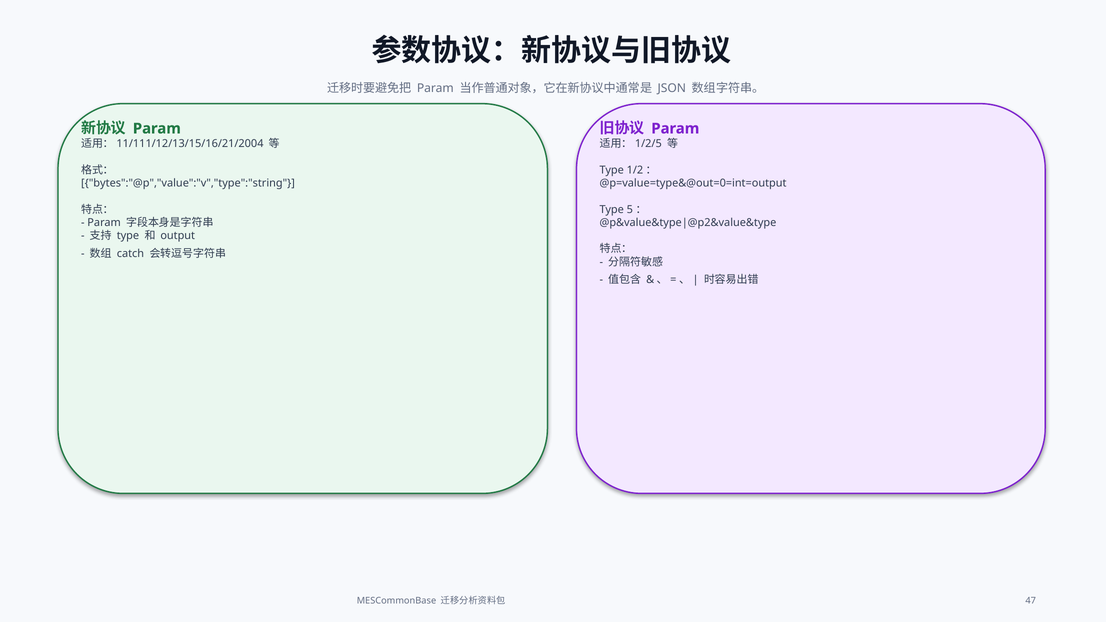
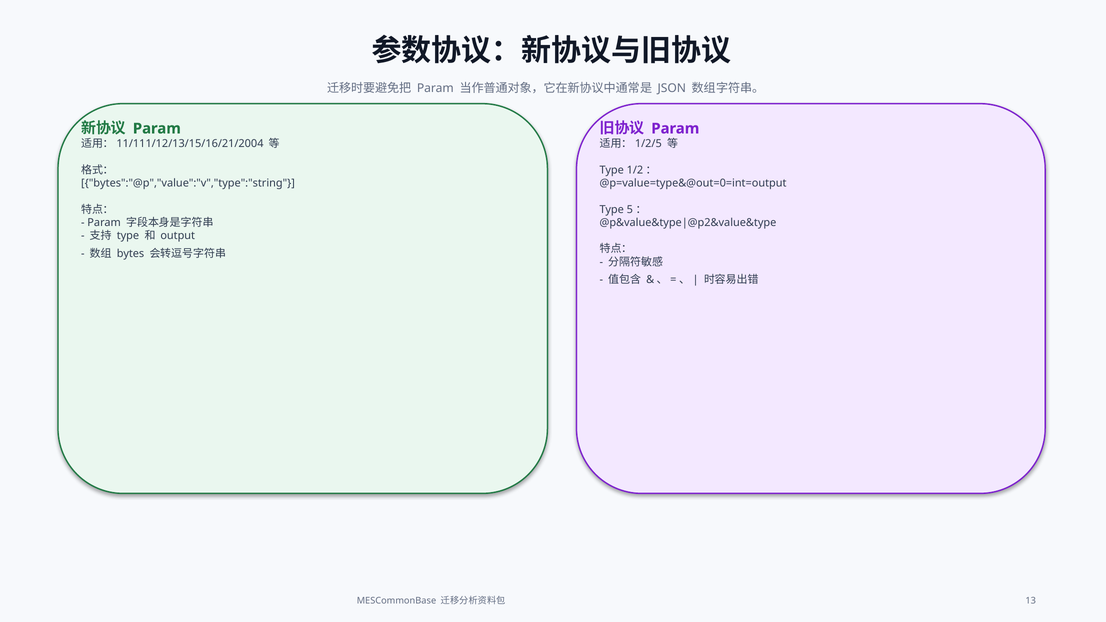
catch: catch -> bytes
47: 47 -> 13
